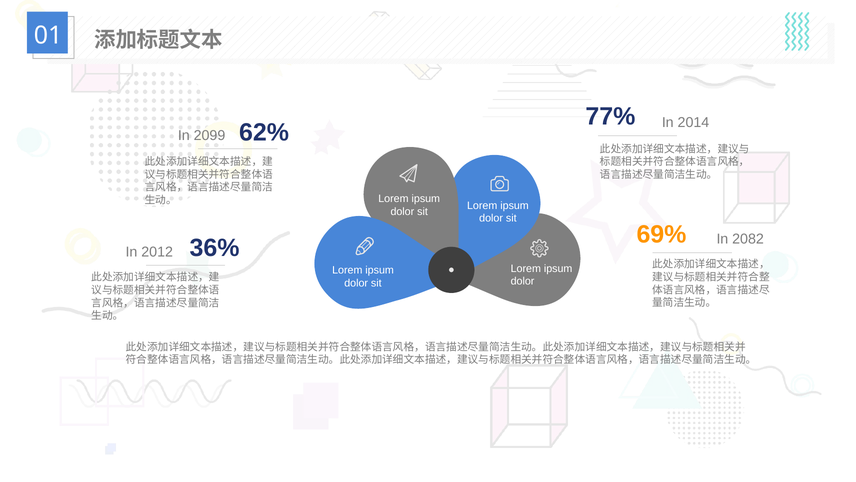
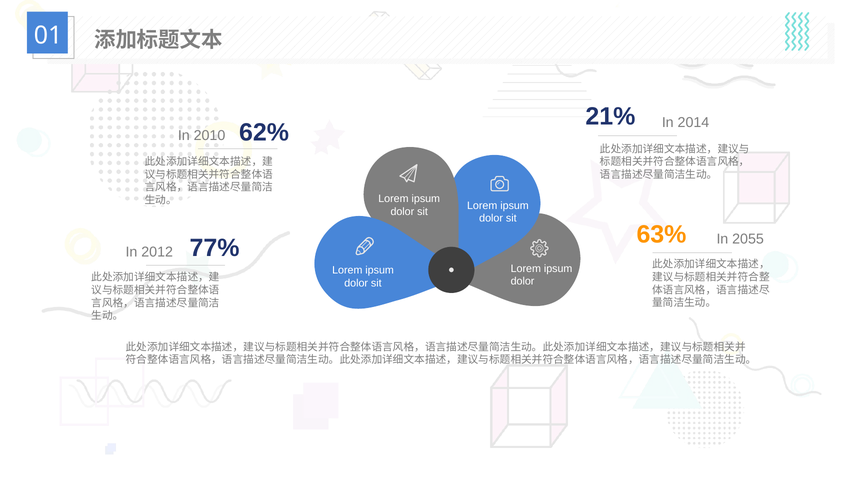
77%: 77% -> 21%
2099: 2099 -> 2010
69%: 69% -> 63%
2082: 2082 -> 2055
36%: 36% -> 77%
